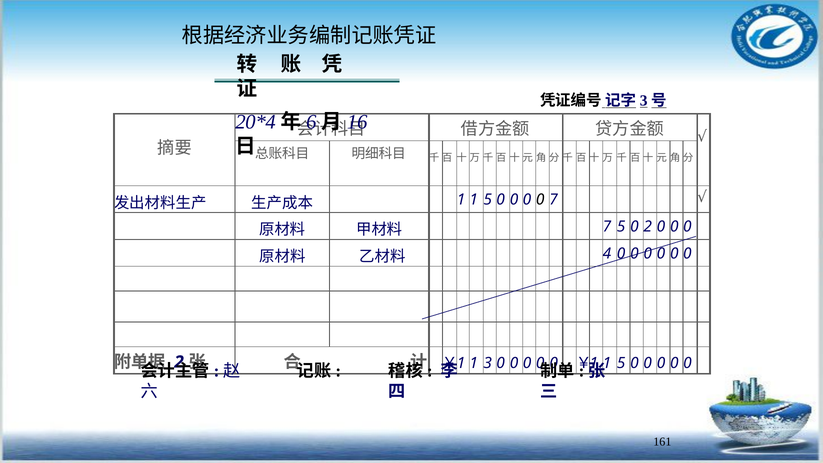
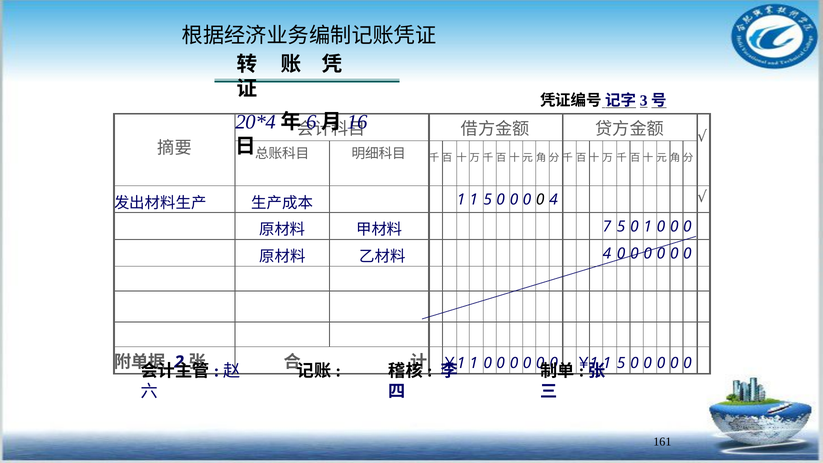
0 7: 7 -> 4
0 2: 2 -> 1
3 at (488, 363): 3 -> 0
